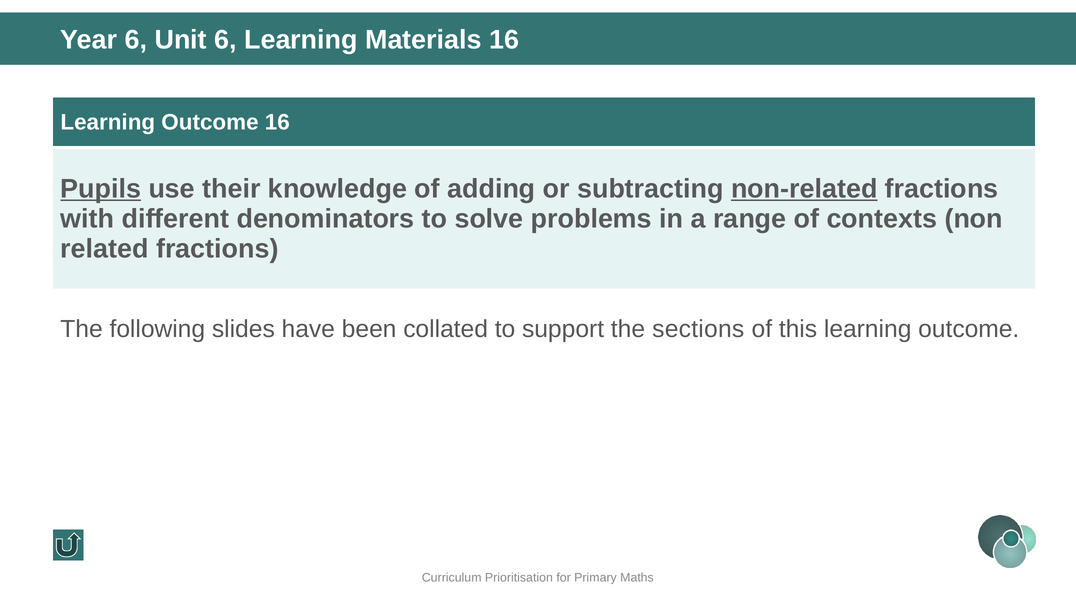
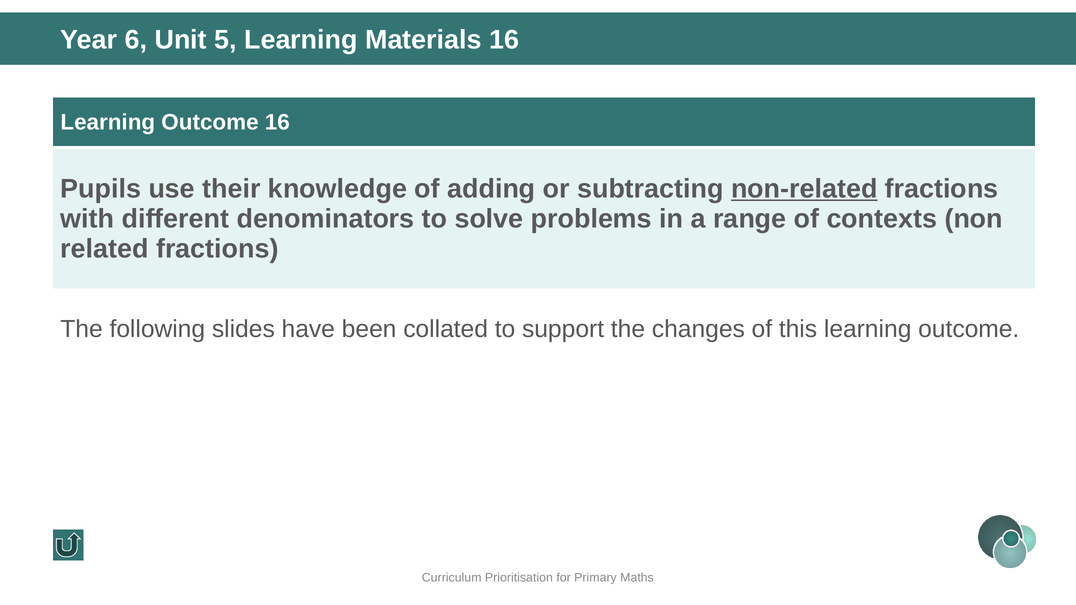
Unit 6: 6 -> 5
Pupils underline: present -> none
sections: sections -> changes
